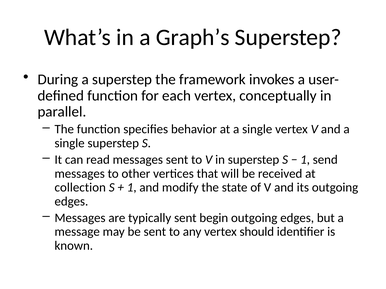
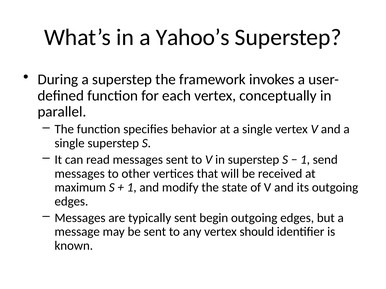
Graph’s: Graph’s -> Yahoo’s
collection: collection -> maximum
